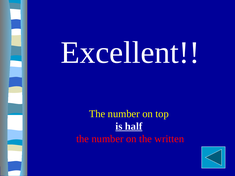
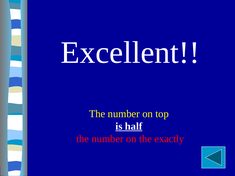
written: written -> exactly
